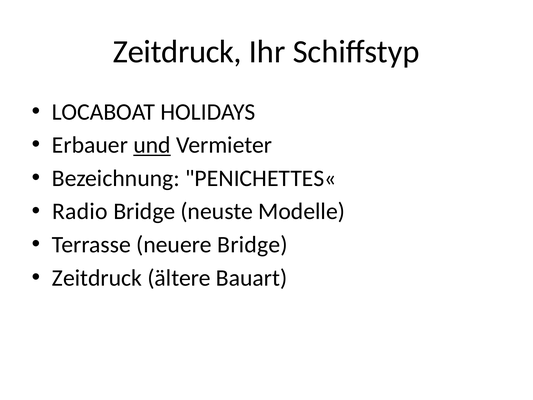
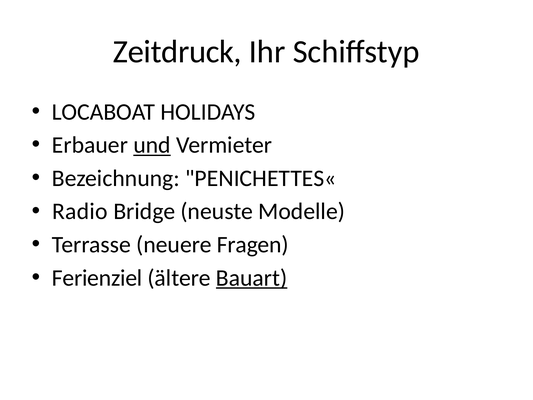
neuere Bridge: Bridge -> Fragen
Zeitdruck at (97, 278): Zeitdruck -> Ferienziel
Bauart underline: none -> present
